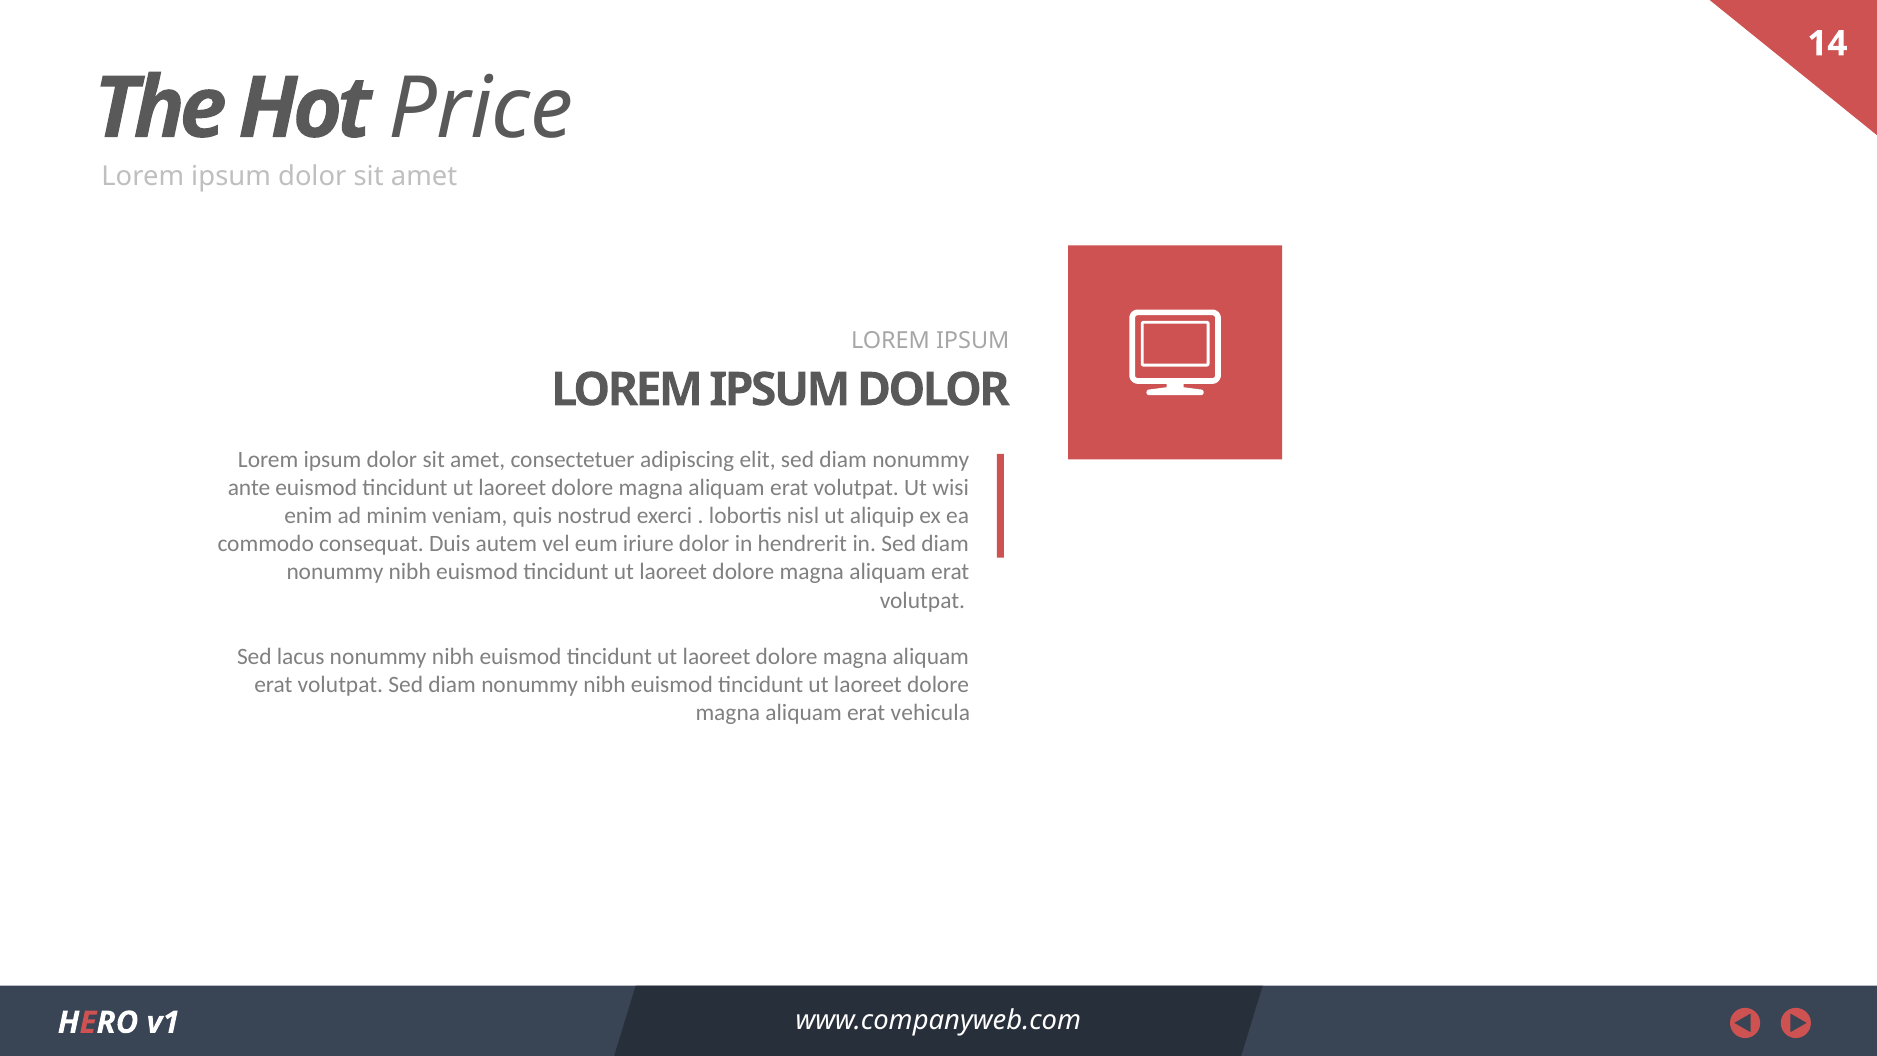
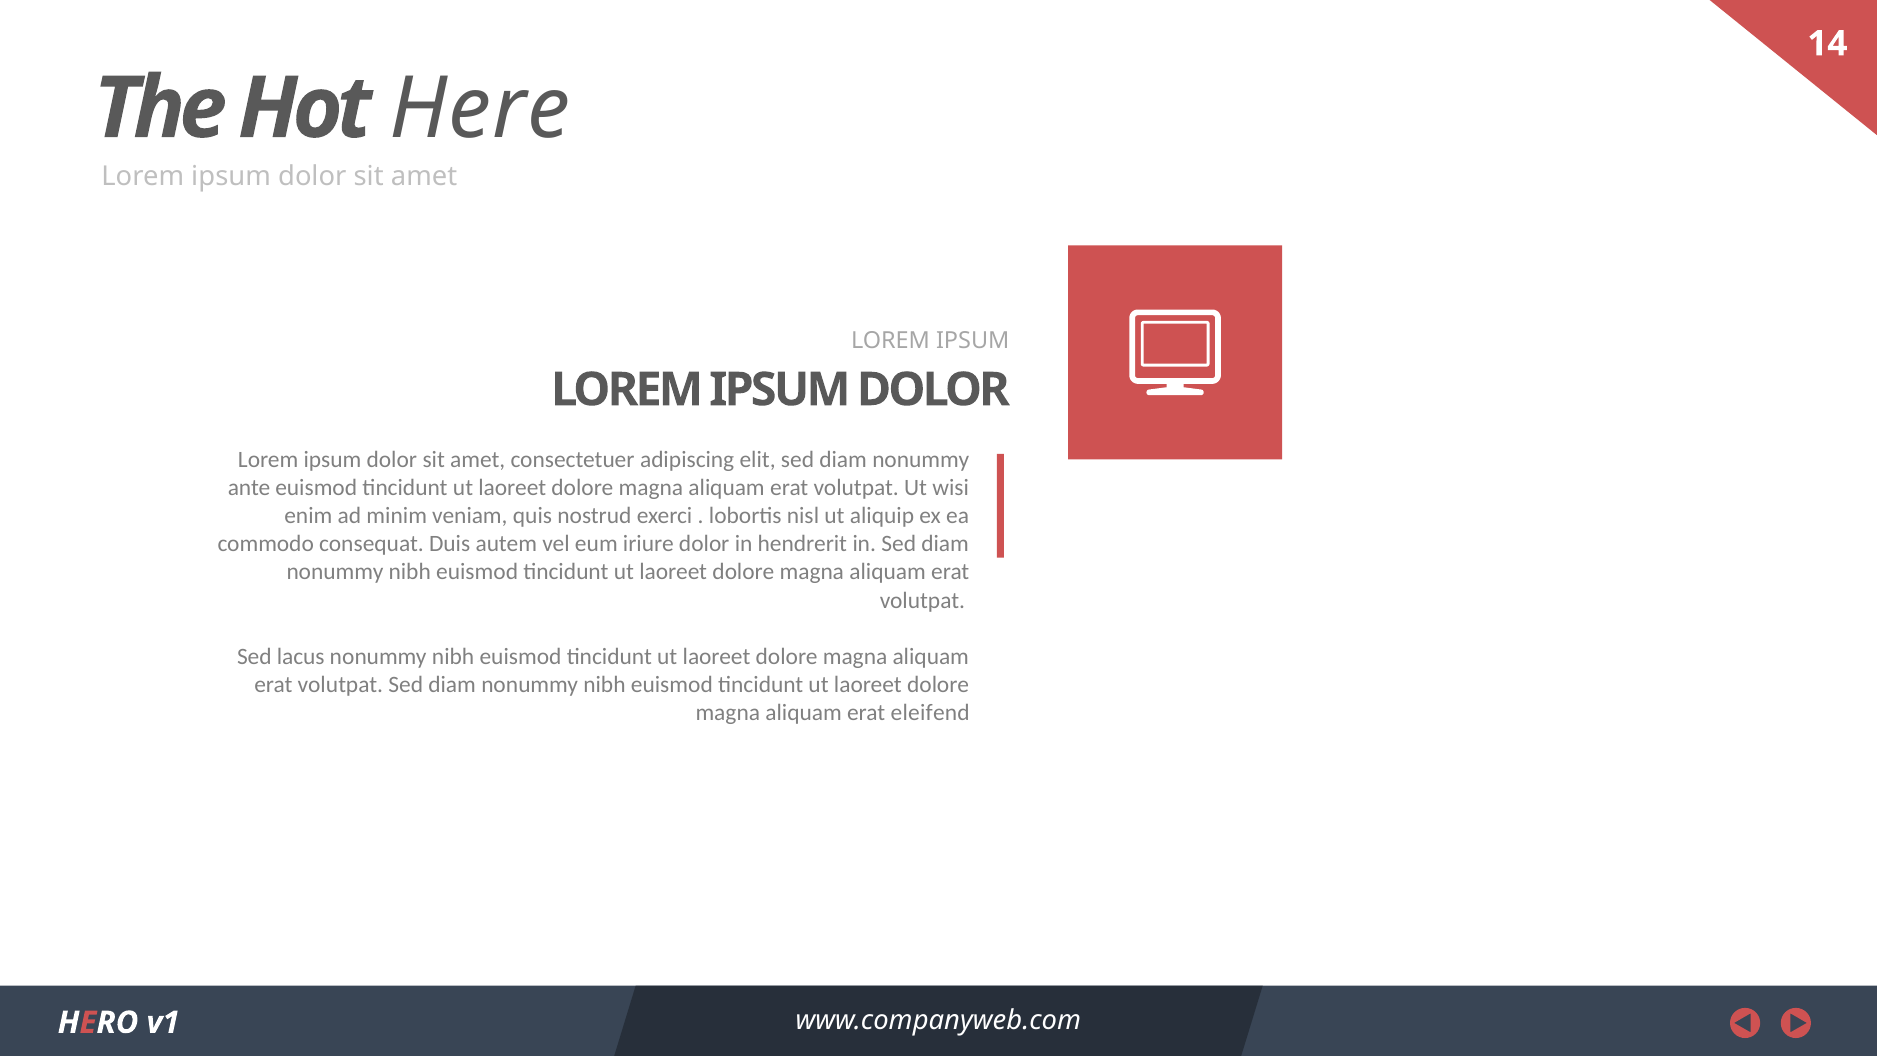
Price: Price -> Here
vehicula: vehicula -> eleifend
